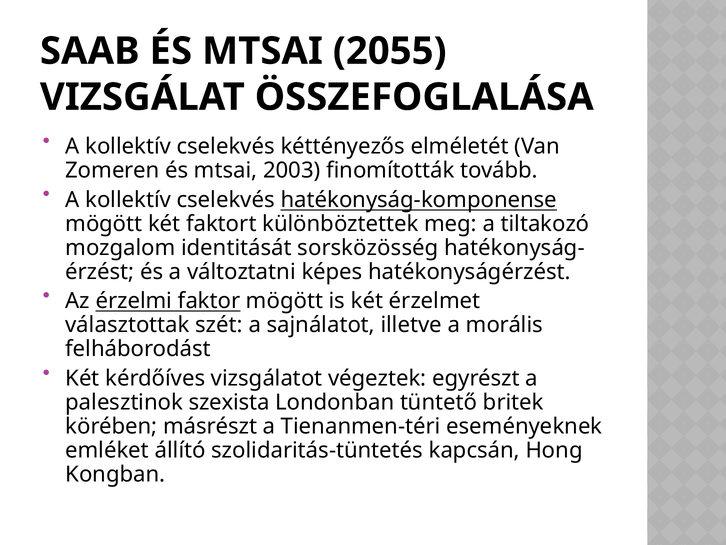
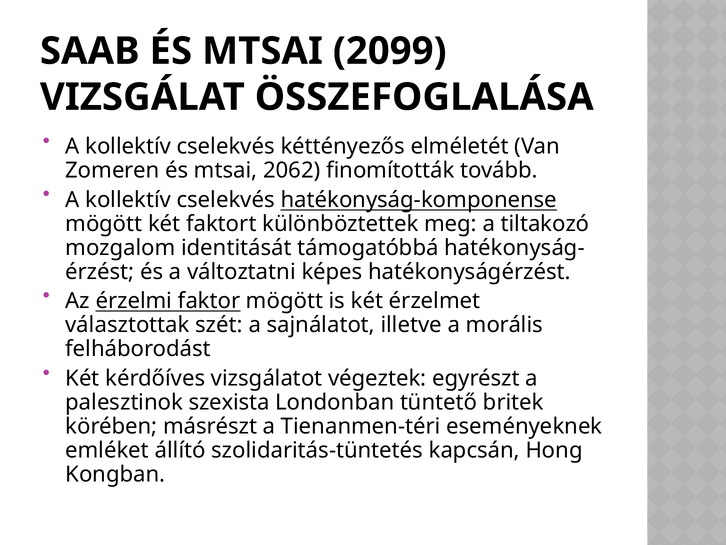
2055: 2055 -> 2099
2003: 2003 -> 2062
sorsközösség: sorsközösség -> támogatóbbá
